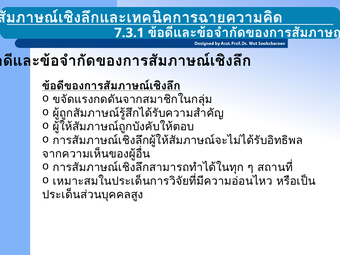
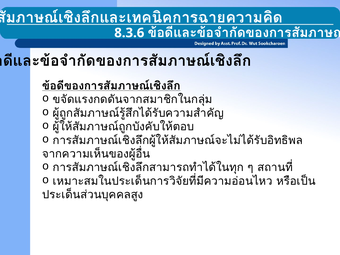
7.3.1: 7.3.1 -> 8.3.6
